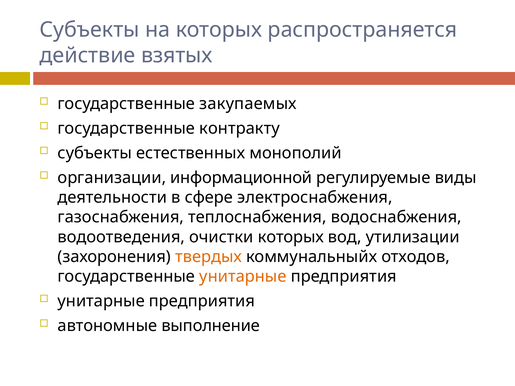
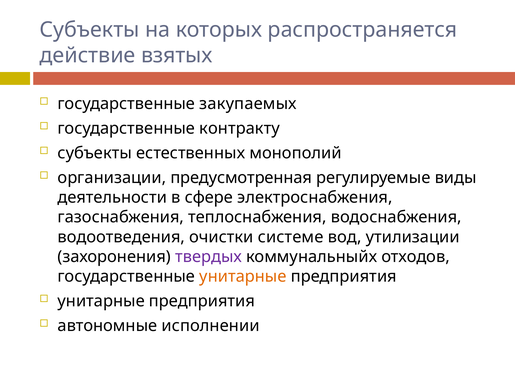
информационной: информационной -> предусмотренная
очистки которых: которых -> системе
твердых colour: orange -> purple
выполнение: выполнение -> исполнении
